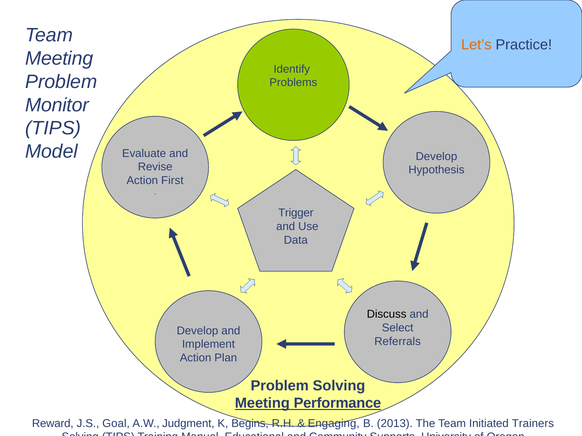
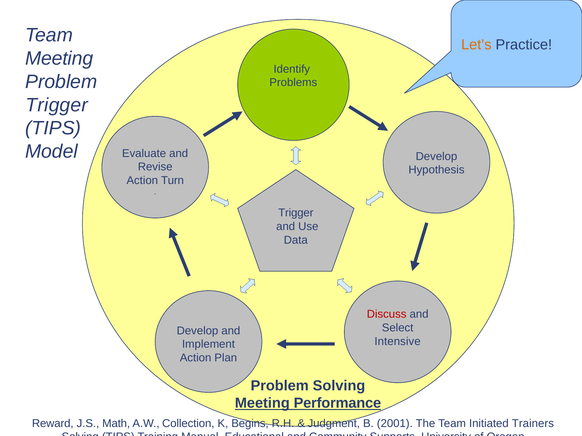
Monitor at (57, 105): Monitor -> Trigger
First: First -> Turn
Discuss colour: black -> red
Referrals: Referrals -> Intensive
Goal: Goal -> Math
Judgment: Judgment -> Collection
Engaging: Engaging -> Judgment
2013: 2013 -> 2001
